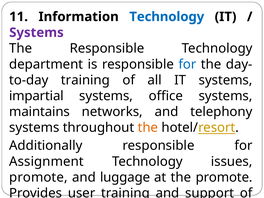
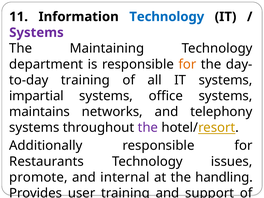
The Responsible: Responsible -> Maintaining
for at (187, 64) colour: blue -> orange
the at (148, 128) colour: orange -> purple
Assignment: Assignment -> Restaurants
luggage: luggage -> internal
the promote: promote -> handling
